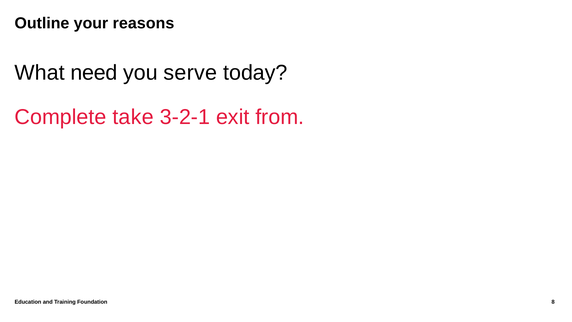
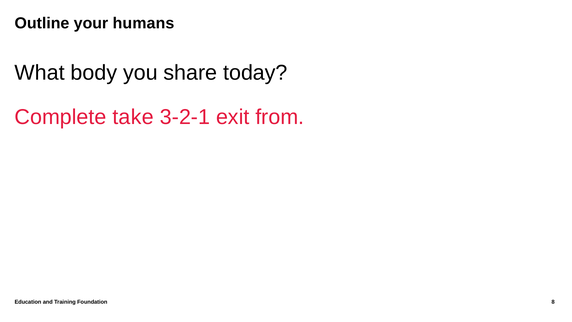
reasons: reasons -> humans
need: need -> body
serve: serve -> share
